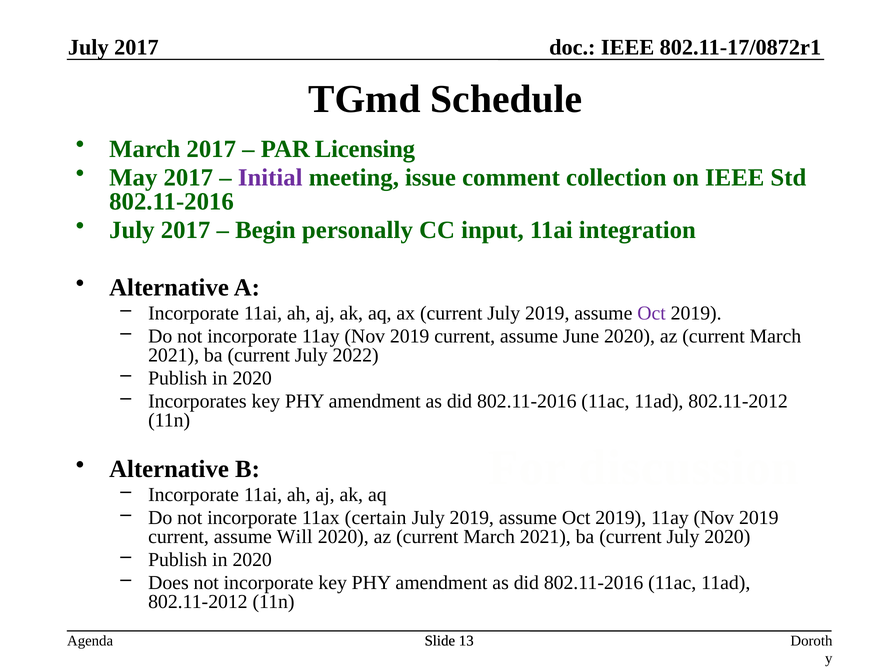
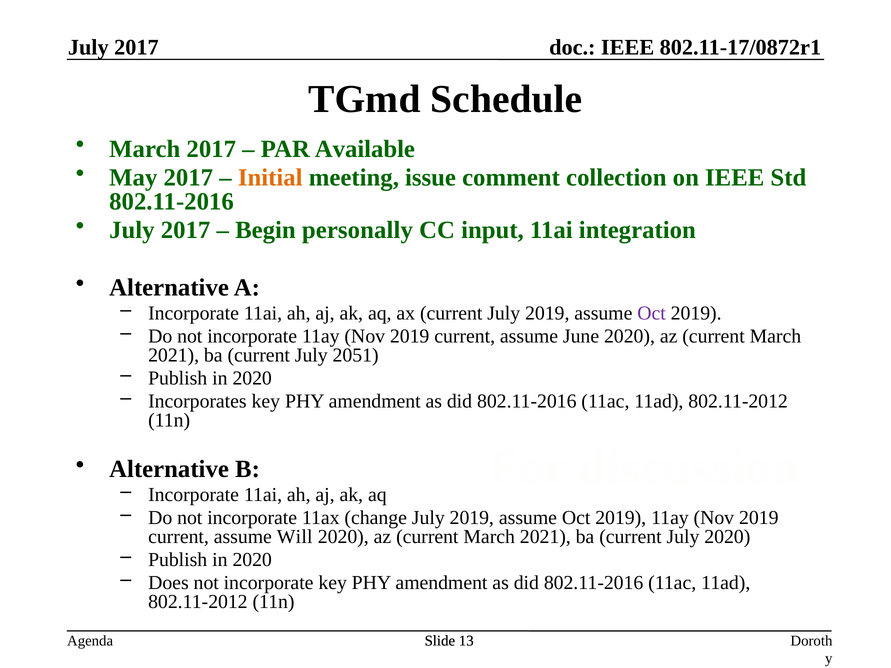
Licensing: Licensing -> Available
Initial colour: purple -> orange
2022: 2022 -> 2051
certain: certain -> change
